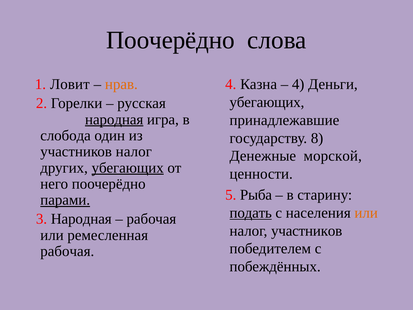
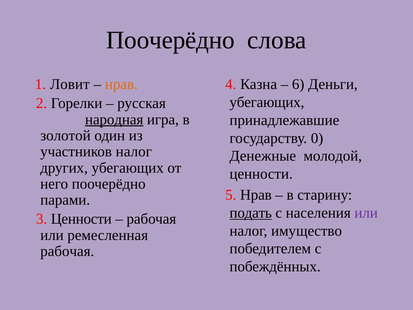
4 at (298, 84): 4 -> 6
слобода: слобода -> золотой
8: 8 -> 0
морской: морской -> молодой
убегающих at (128, 168) underline: present -> none
5 Рыба: Рыба -> Нрав
парами underline: present -> none
или at (366, 213) colour: orange -> purple
3 Народная: Народная -> Ценности
налог участников: участников -> имущество
